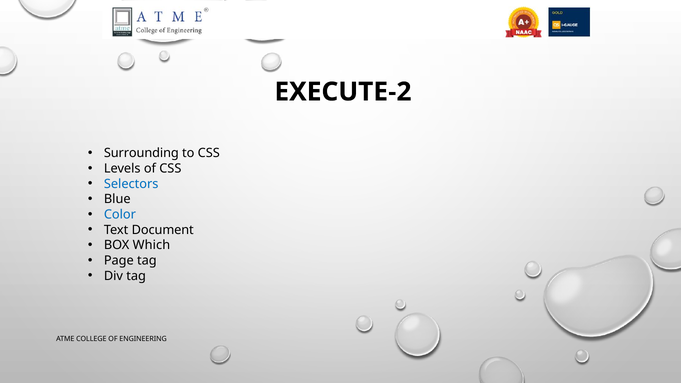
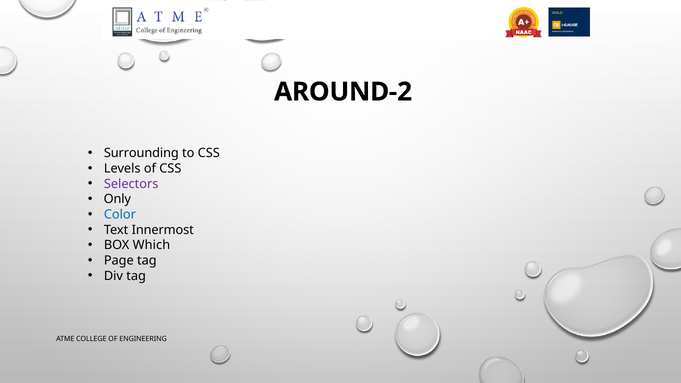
EXECUTE-2: EXECUTE-2 -> AROUND-2
Selectors colour: blue -> purple
Blue: Blue -> Only
Document: Document -> Innermost
